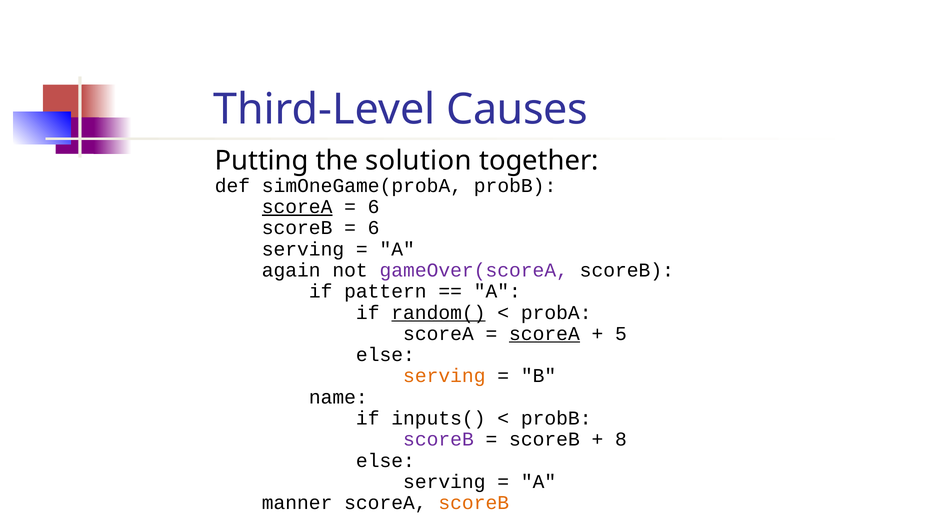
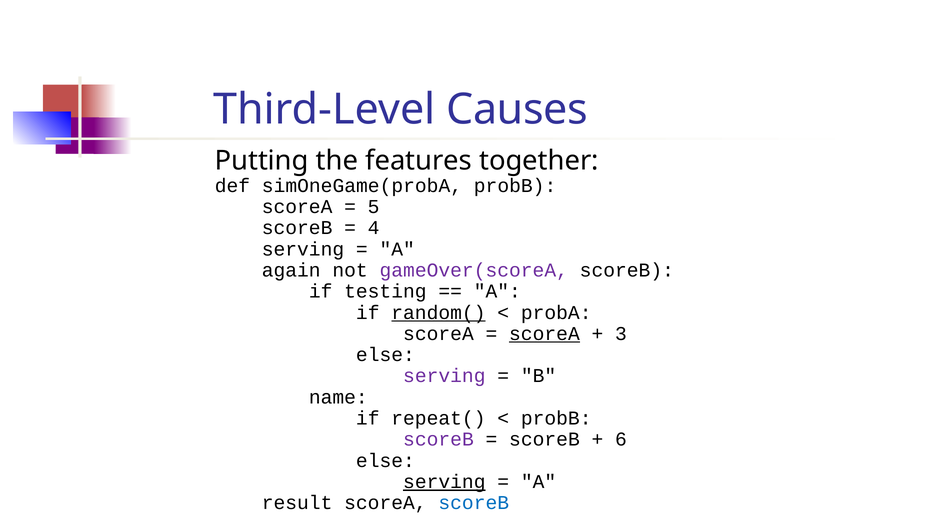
solution: solution -> features
scoreA at (297, 207) underline: present -> none
6 at (374, 207): 6 -> 5
6 at (374, 228): 6 -> 4
pattern: pattern -> testing
5: 5 -> 3
serving at (444, 376) colour: orange -> purple
inputs(: inputs( -> repeat(
8: 8 -> 6
serving at (444, 482) underline: none -> present
manner: manner -> result
scoreB at (474, 503) colour: orange -> blue
